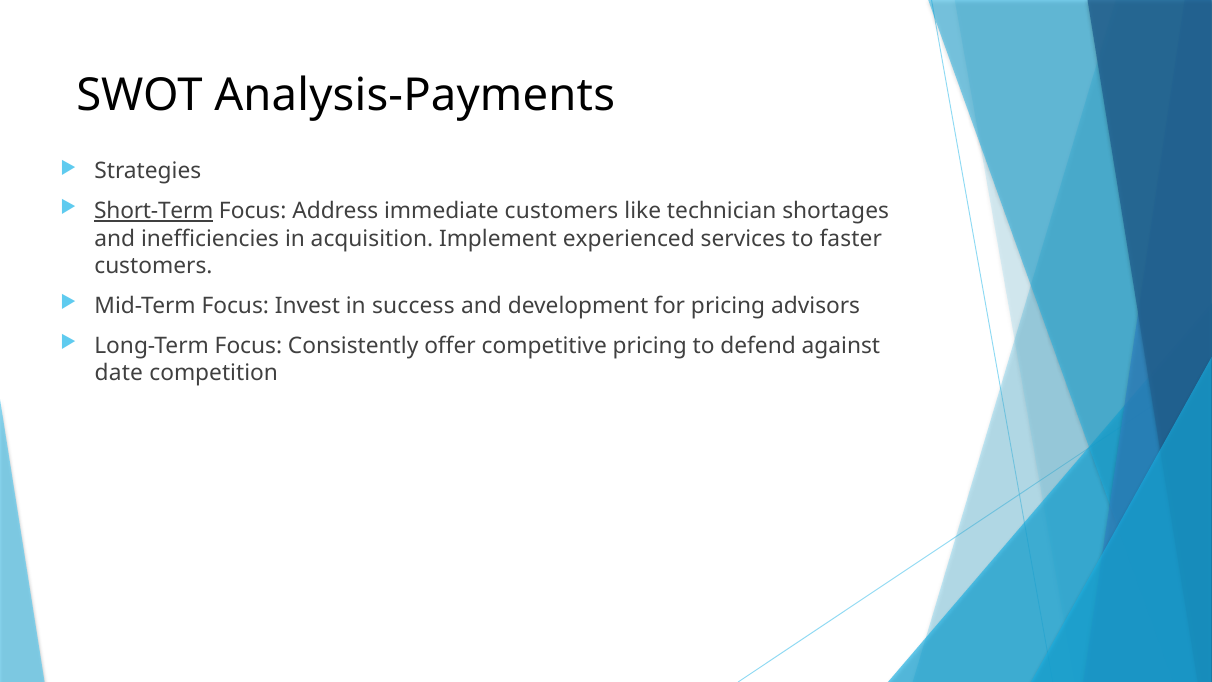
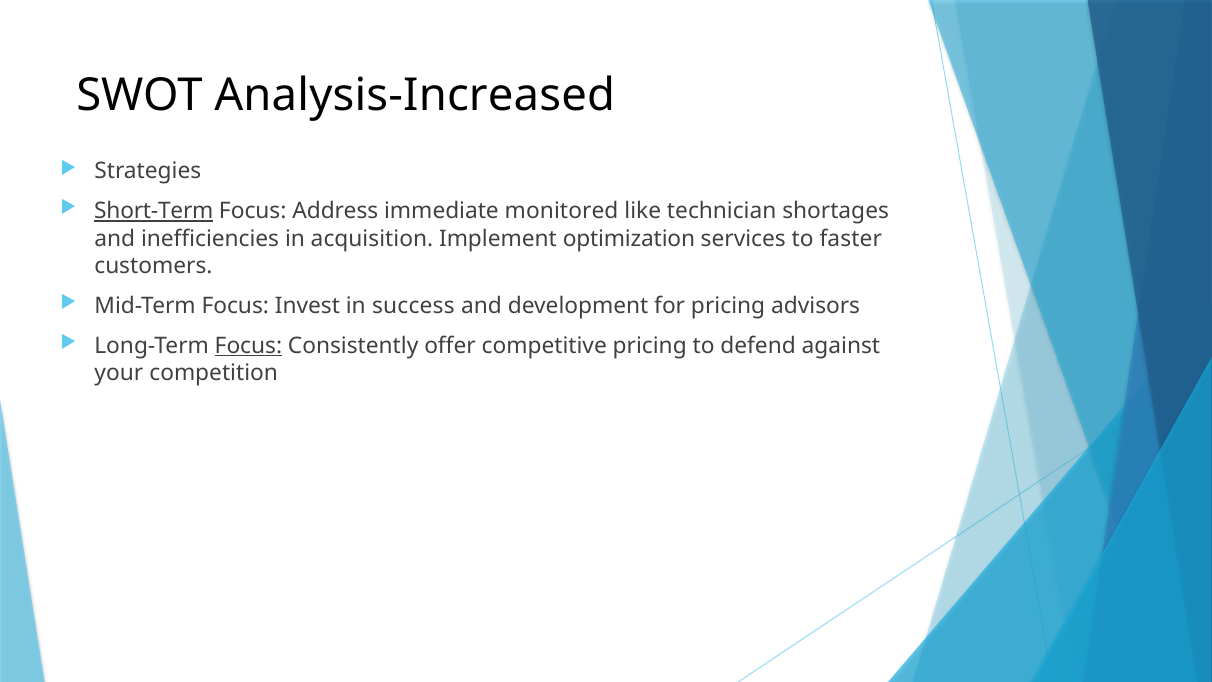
Analysis-Payments: Analysis-Payments -> Analysis-Increased
immediate customers: customers -> monitored
experienced: experienced -> optimization
Focus at (248, 346) underline: none -> present
date: date -> your
